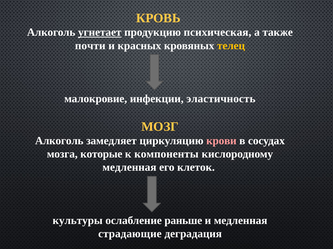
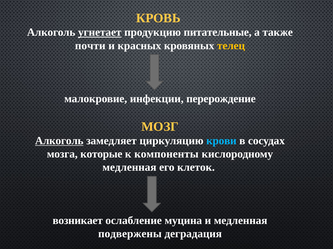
психическая: психическая -> питательные
эластичность: эластичность -> перерождение
Алкоголь at (59, 141) underline: none -> present
крови colour: pink -> light blue
культуры: культуры -> возникает
раньше: раньше -> муцина
страдающие: страдающие -> подвержены
